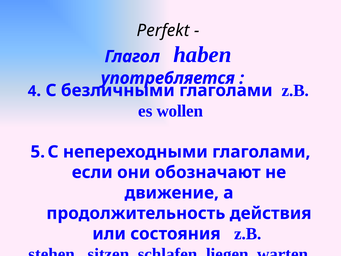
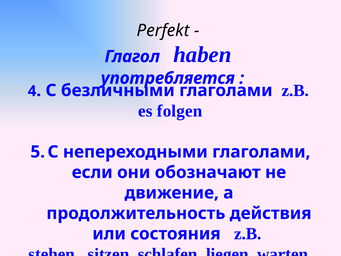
wollen: wollen -> folgen
